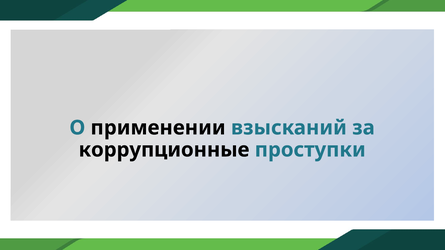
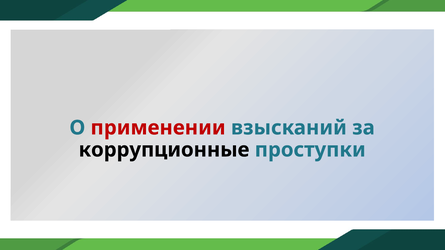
применении colour: black -> red
